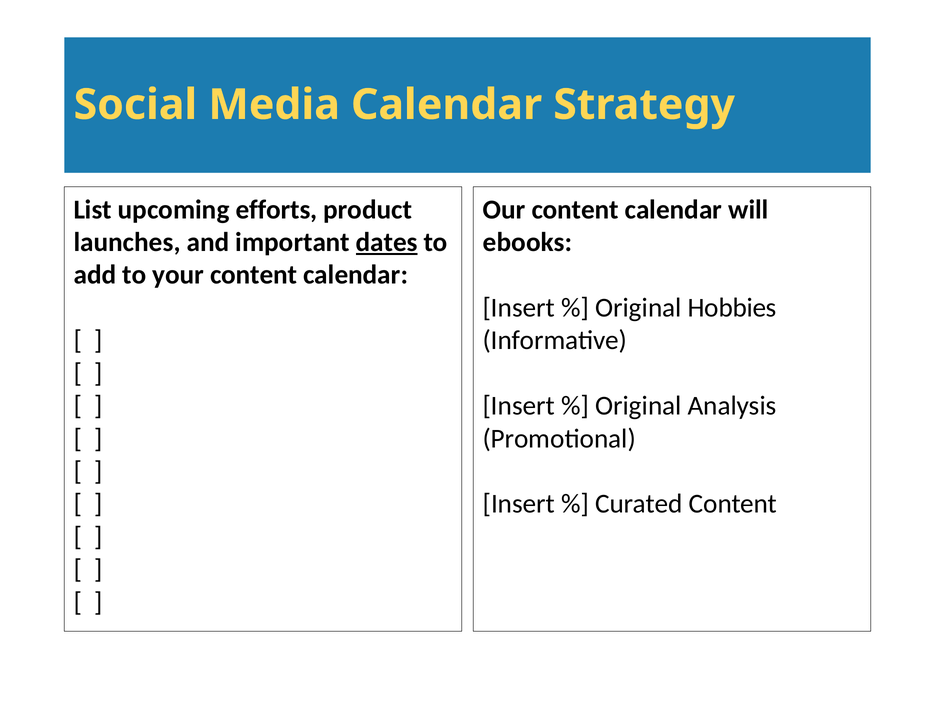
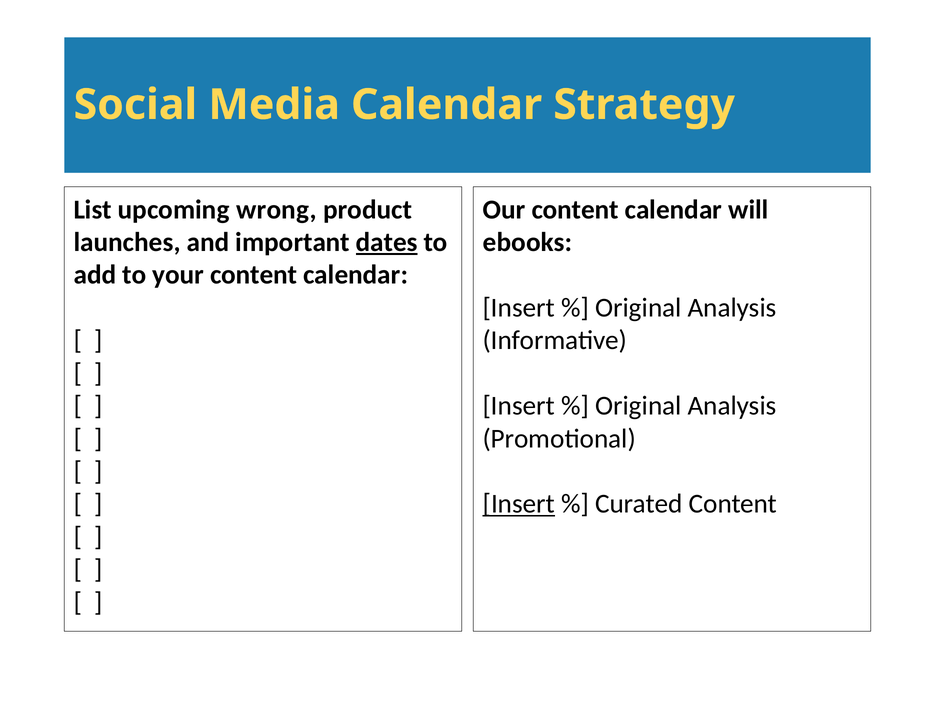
efforts: efforts -> wrong
Hobbies at (732, 308): Hobbies -> Analysis
Insert at (519, 504) underline: none -> present
